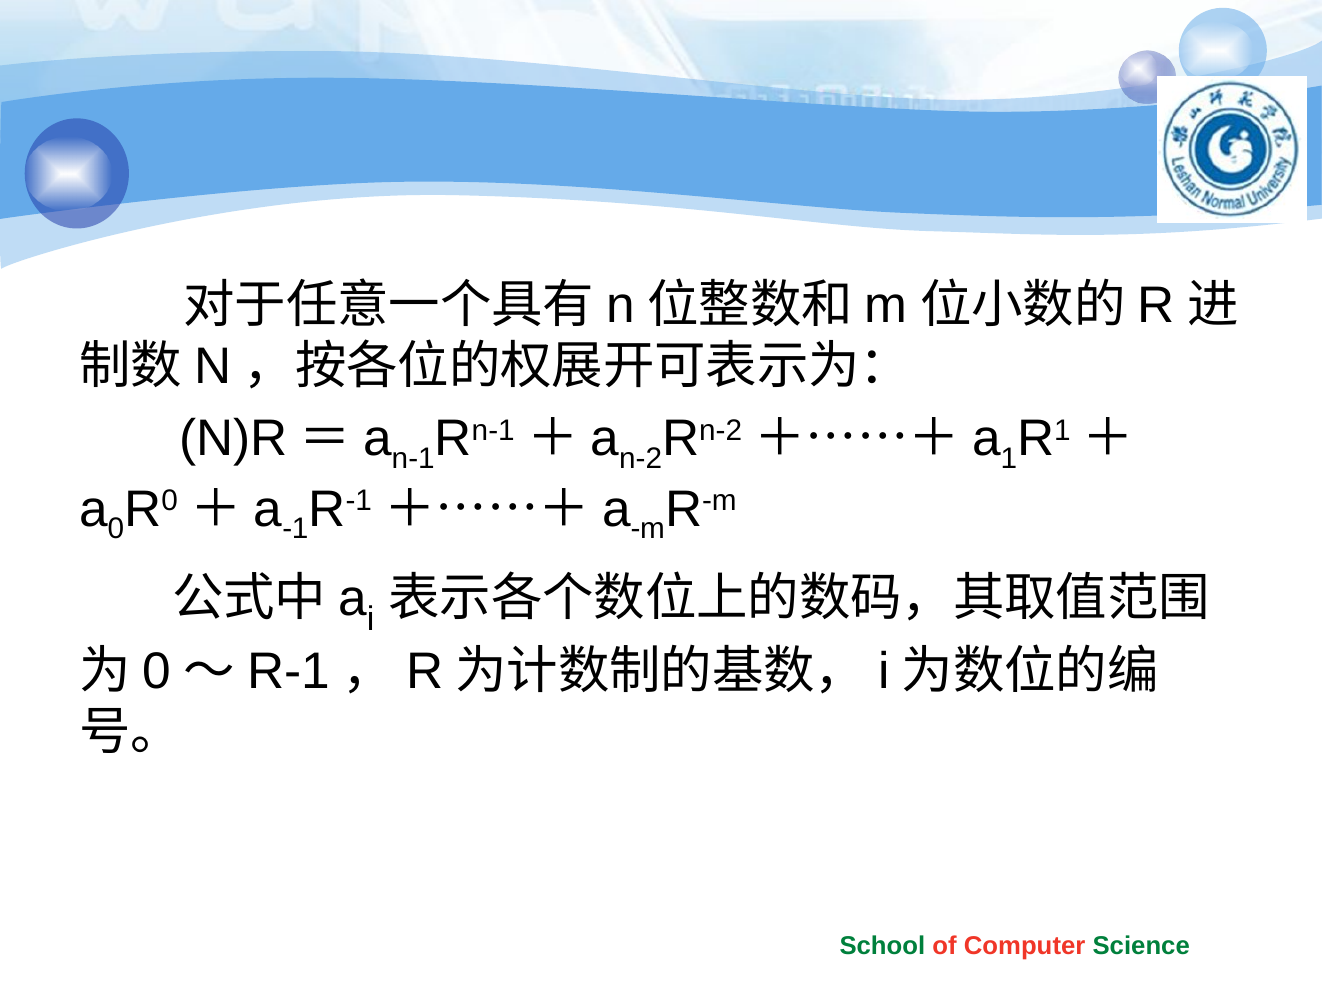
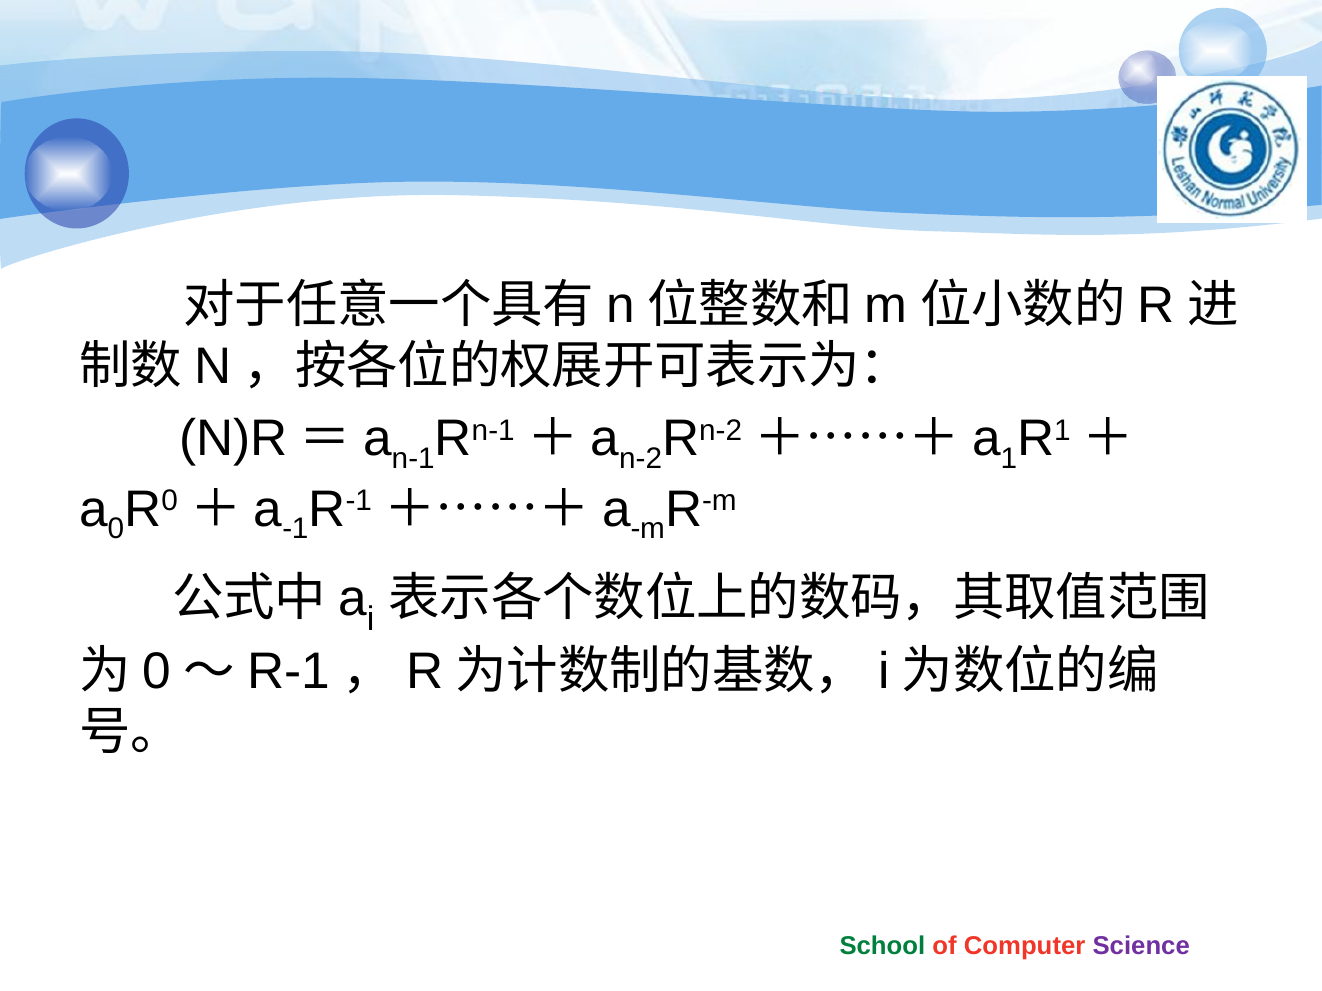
Science colour: green -> purple
